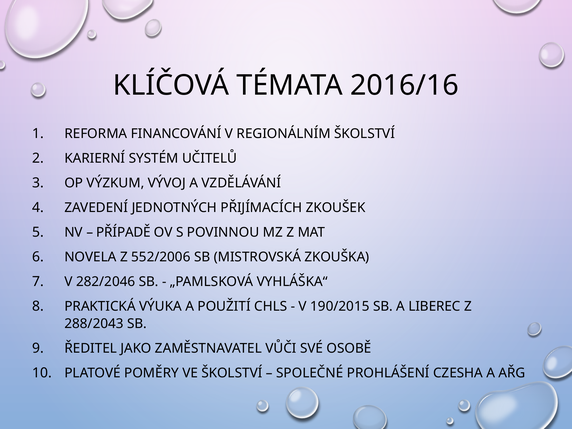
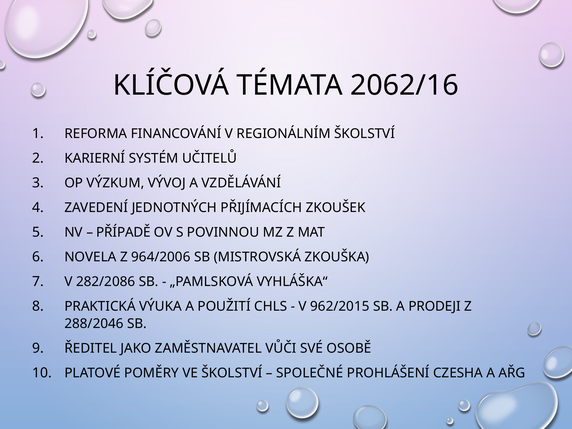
2016/16: 2016/16 -> 2062/16
552/2006: 552/2006 -> 964/2006
282/2046: 282/2046 -> 282/2086
190/2015: 190/2015 -> 962/2015
LIBEREC: LIBEREC -> PRODEJI
288/2043: 288/2043 -> 288/2046
